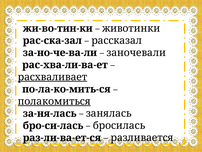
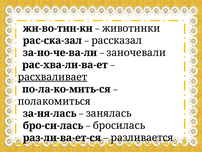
полакомиться underline: present -> none
